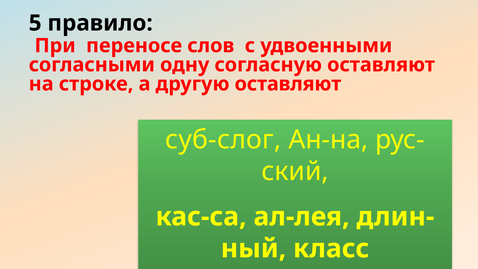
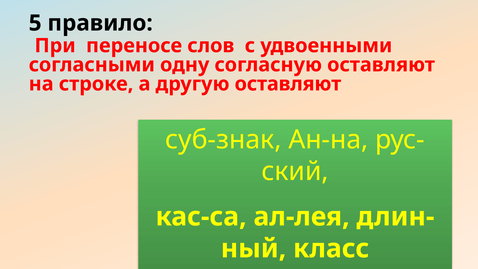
суб-слог: суб-слог -> суб-знак
